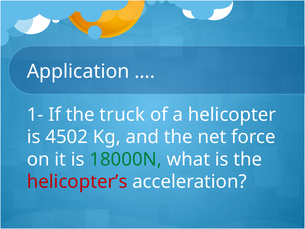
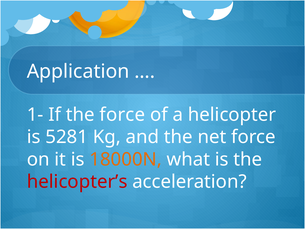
the truck: truck -> force
4502: 4502 -> 5281
18000N colour: green -> orange
